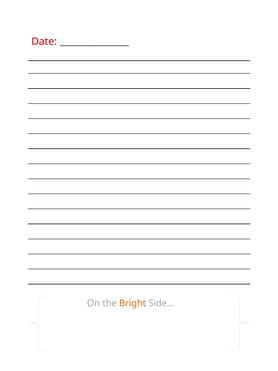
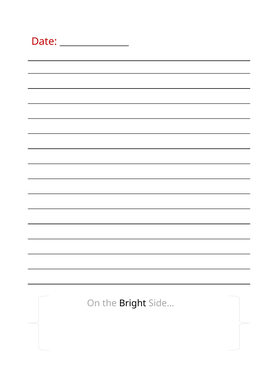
Bright colour: orange -> black
